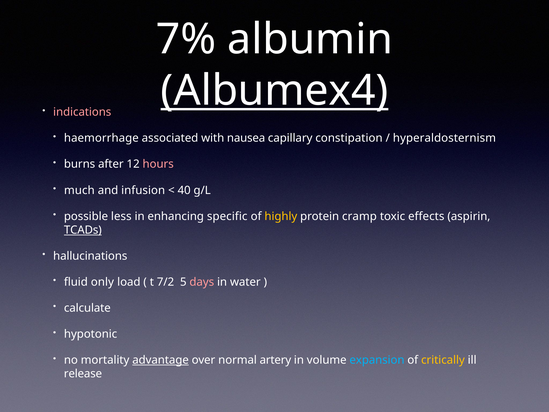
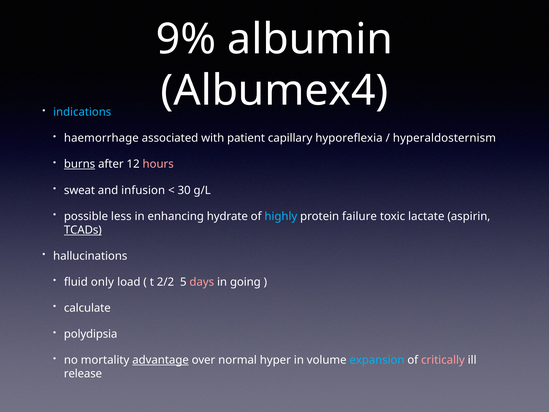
7%: 7% -> 9%
Albumex4 underline: present -> none
indications colour: pink -> light blue
nausea: nausea -> patient
constipation: constipation -> hyporeflexia
burns underline: none -> present
much: much -> sweat
40: 40 -> 30
specific: specific -> hydrate
highly colour: yellow -> light blue
cramp: cramp -> failure
effects: effects -> lactate
7/2: 7/2 -> 2/2
water: water -> going
hypotonic: hypotonic -> polydipsia
artery: artery -> hyper
critically colour: yellow -> pink
